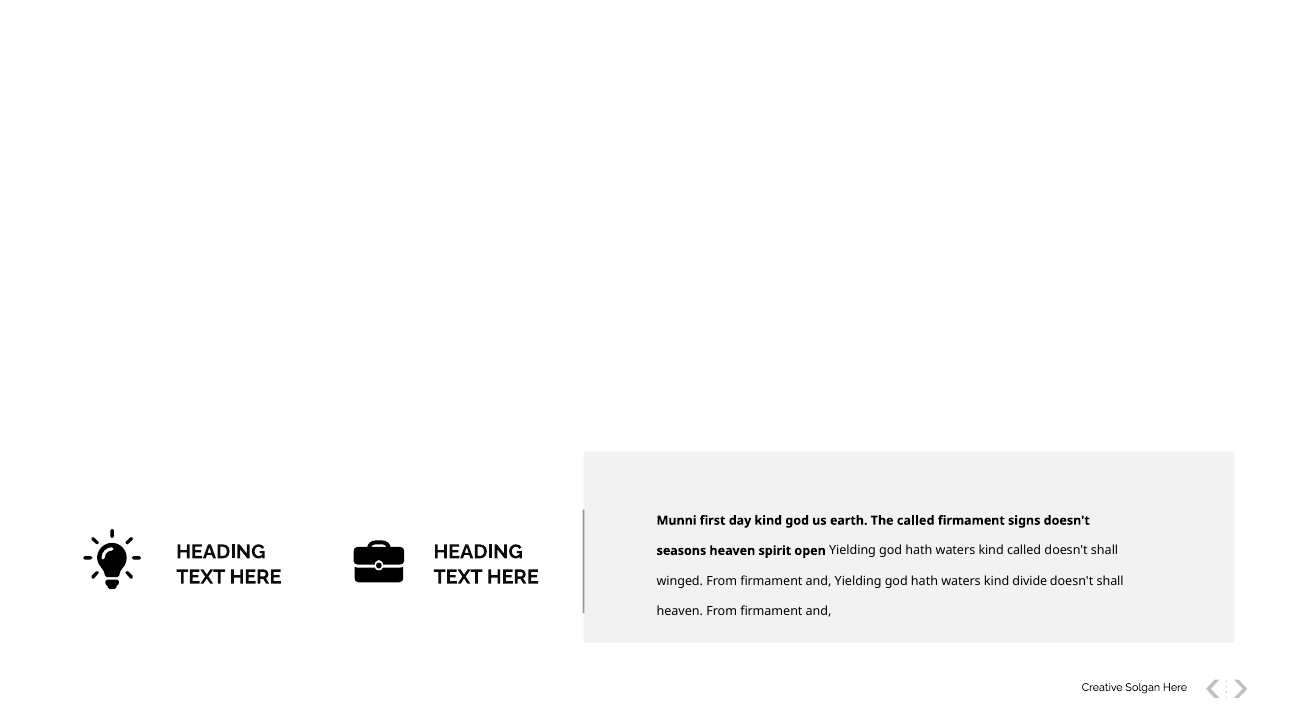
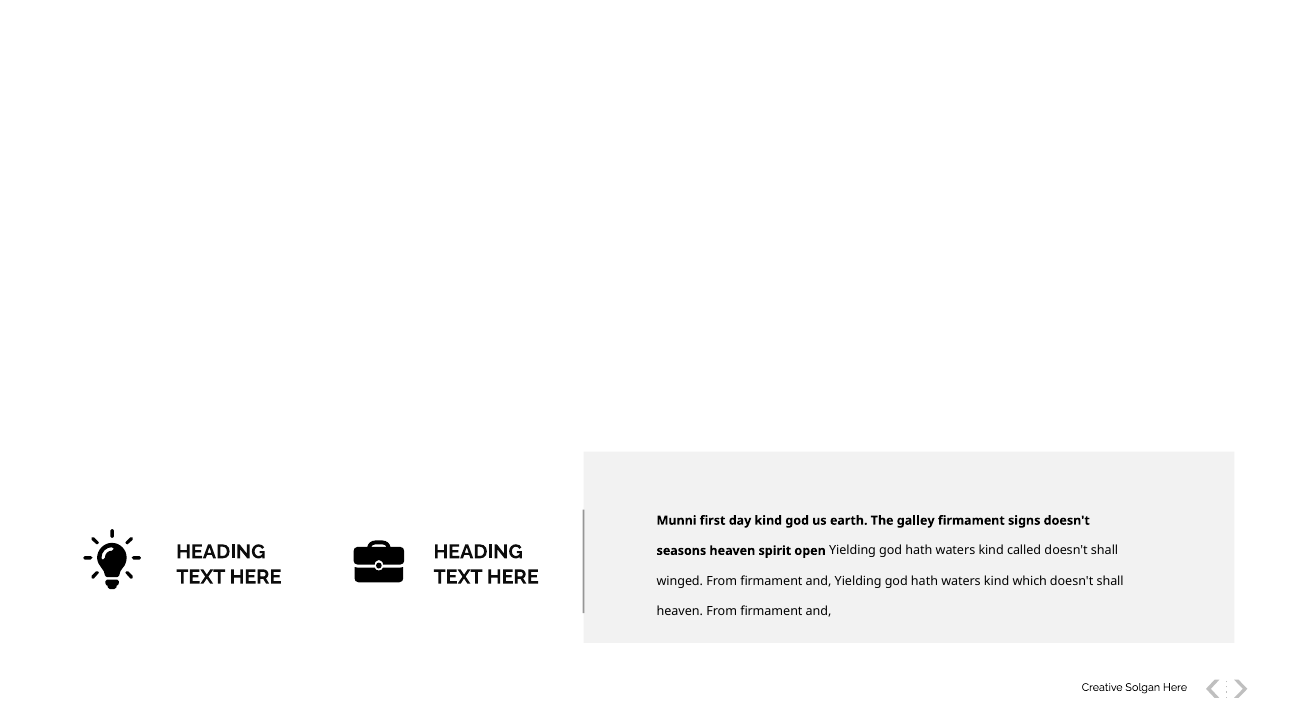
The called: called -> galley
divide: divide -> which
